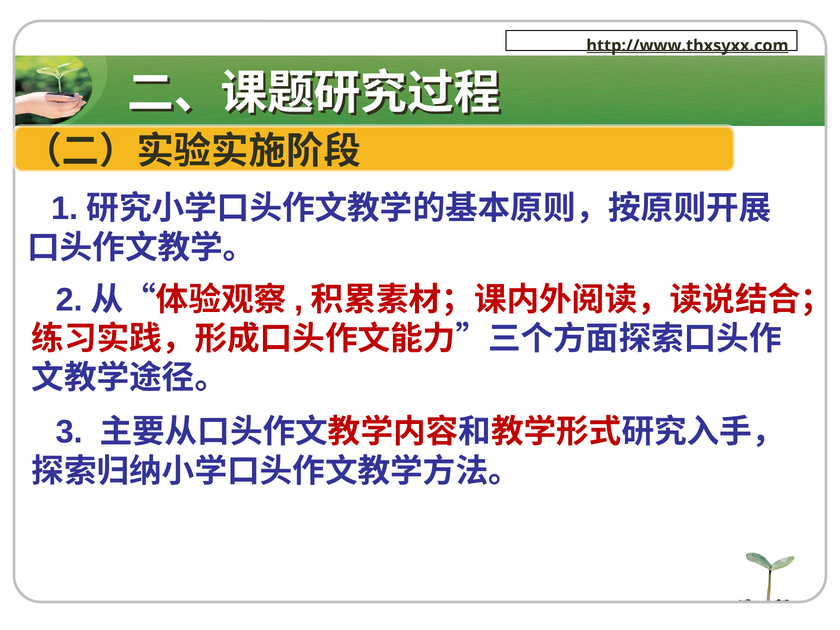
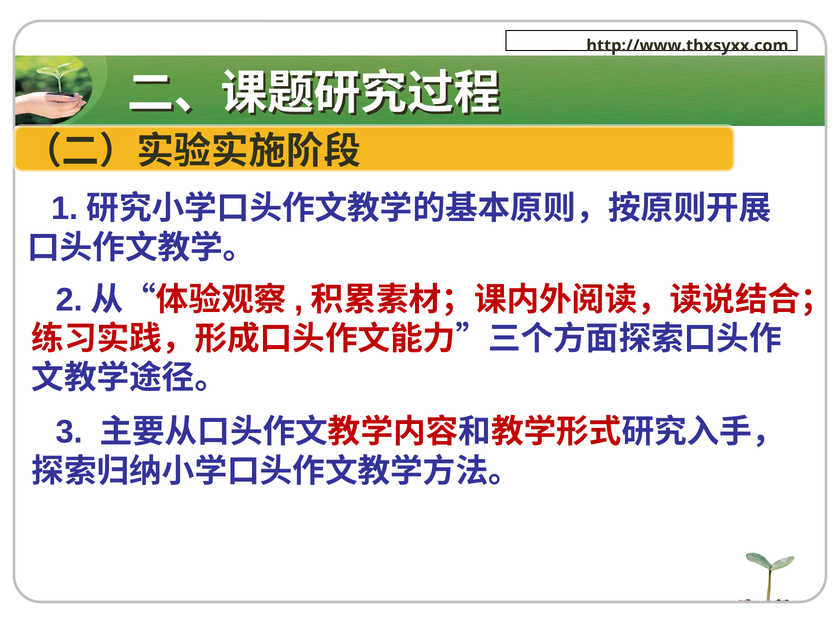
http://www.thxsyxx.com underline: present -> none
